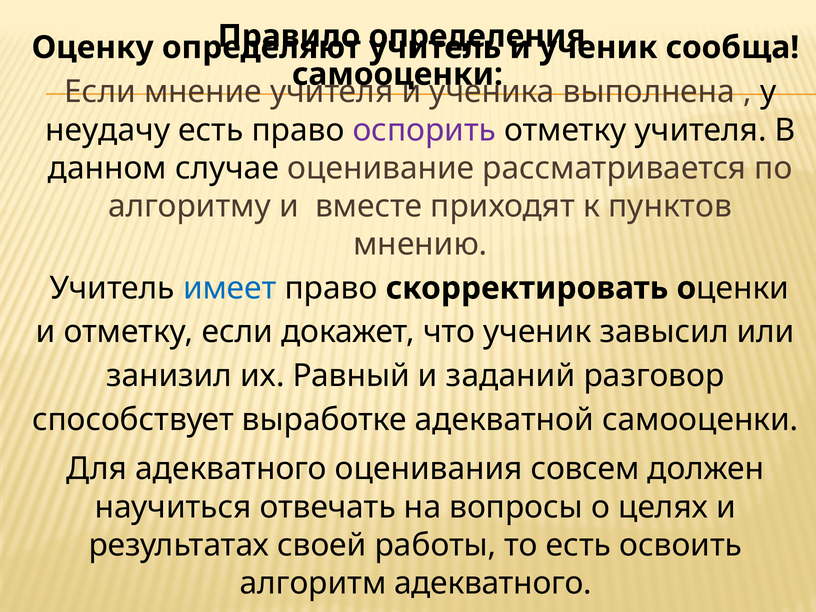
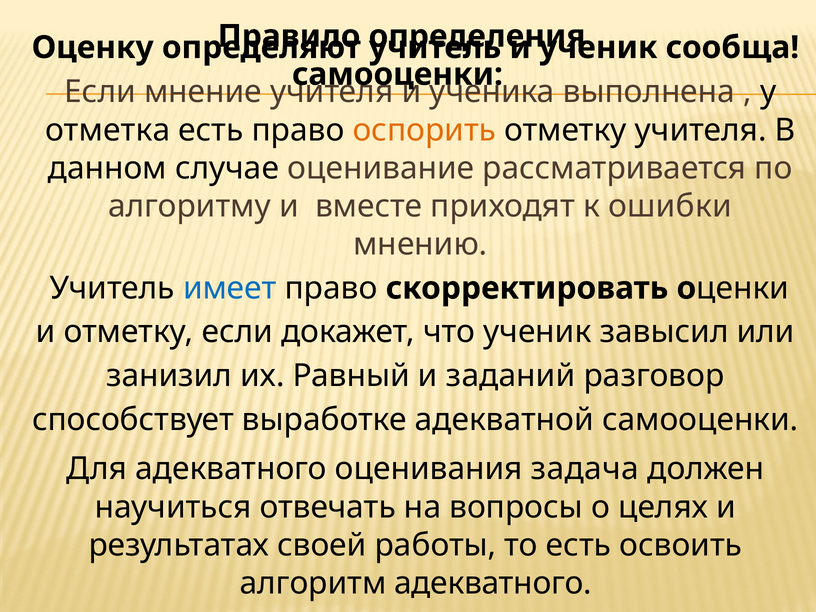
неудачу: неудачу -> отметка
оспорить colour: purple -> orange
пунктов: пунктов -> ошибки
совсем: совсем -> задача
